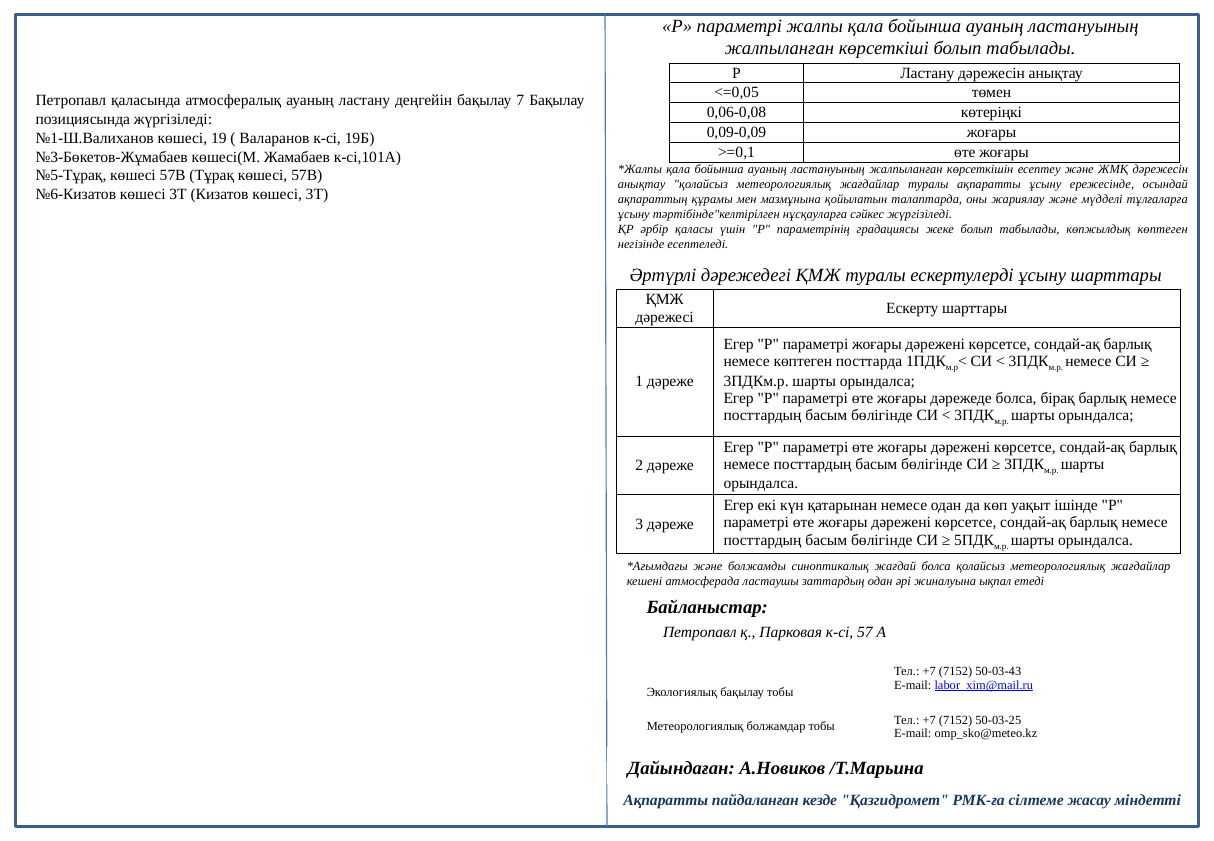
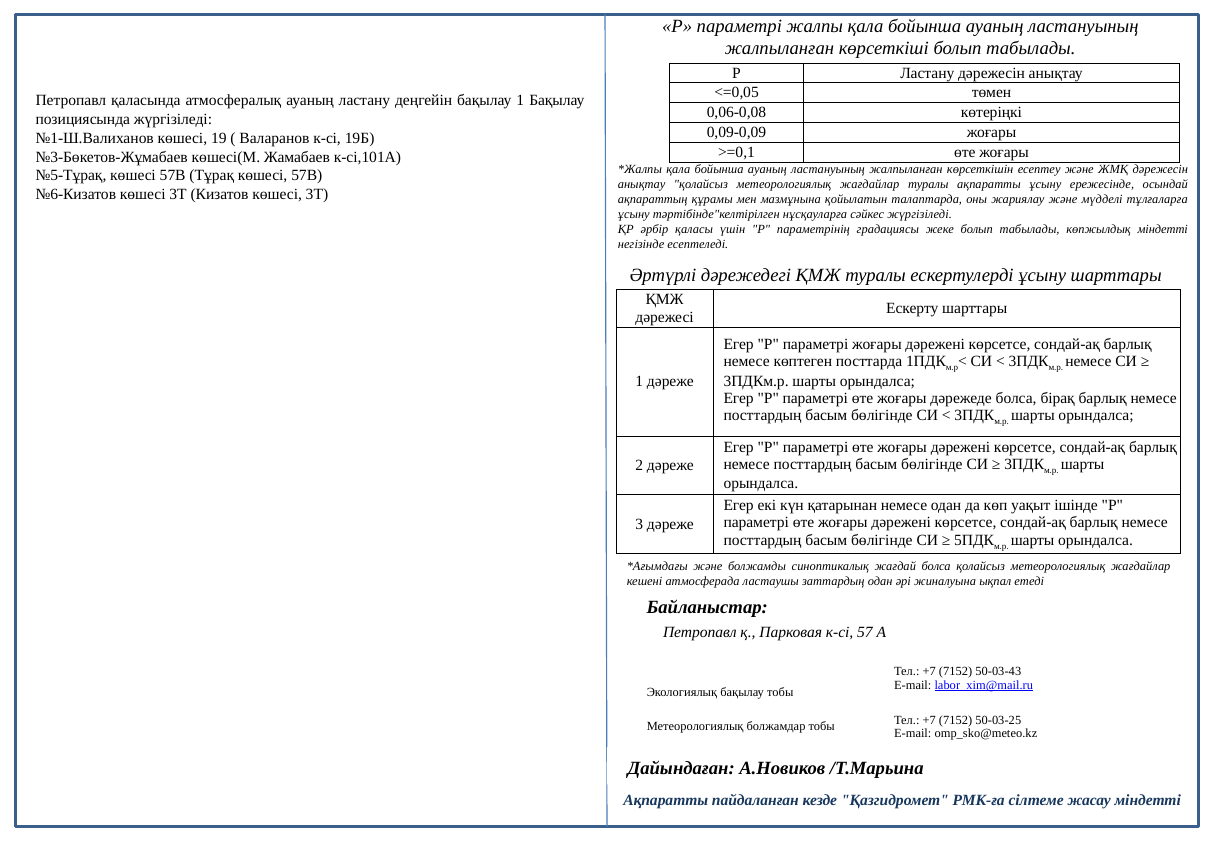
бақылау 7: 7 -> 1
көпжылдық көптеген: көптеген -> міндетті
